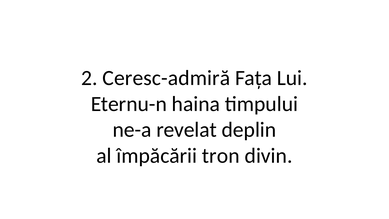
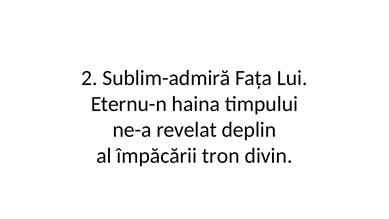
Ceresc-admiră: Ceresc-admiră -> Sublim-admiră
